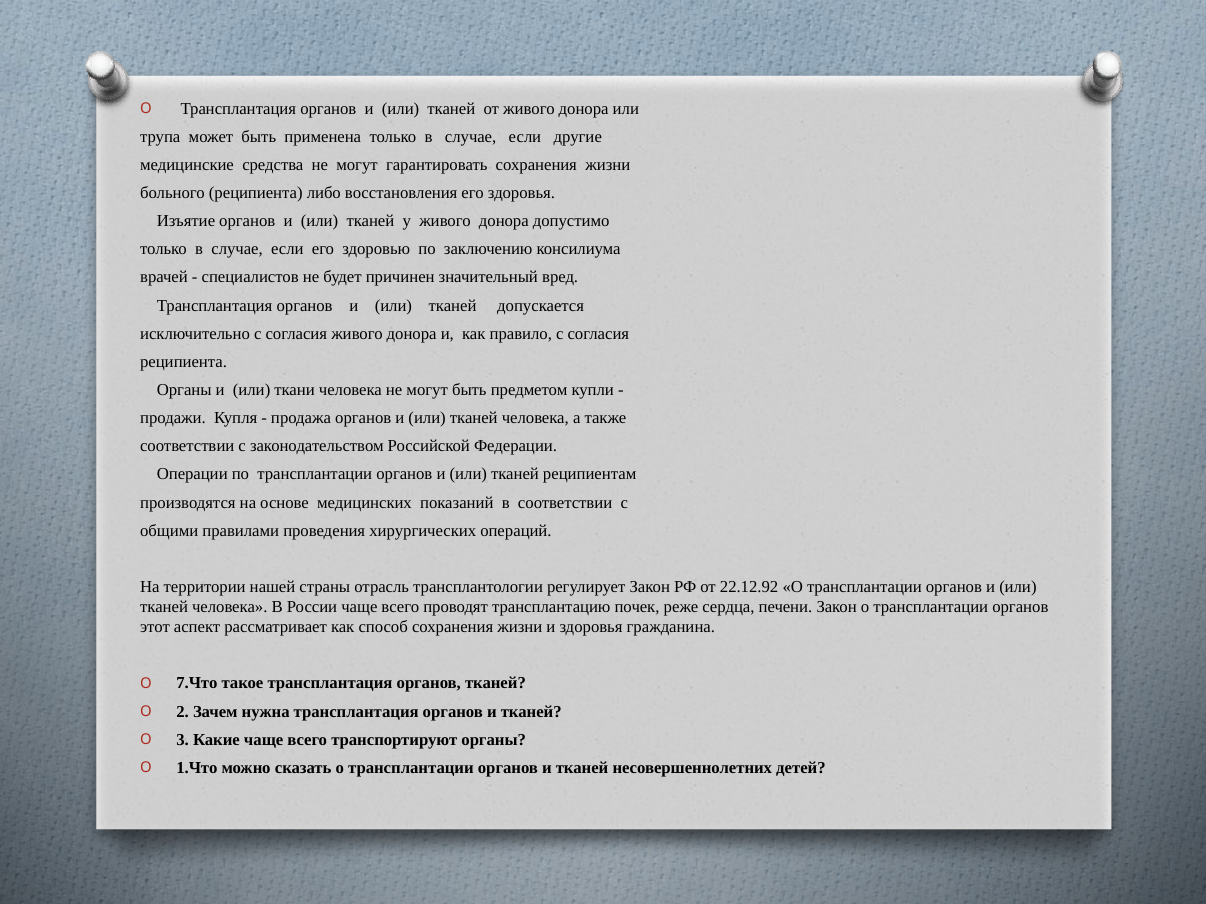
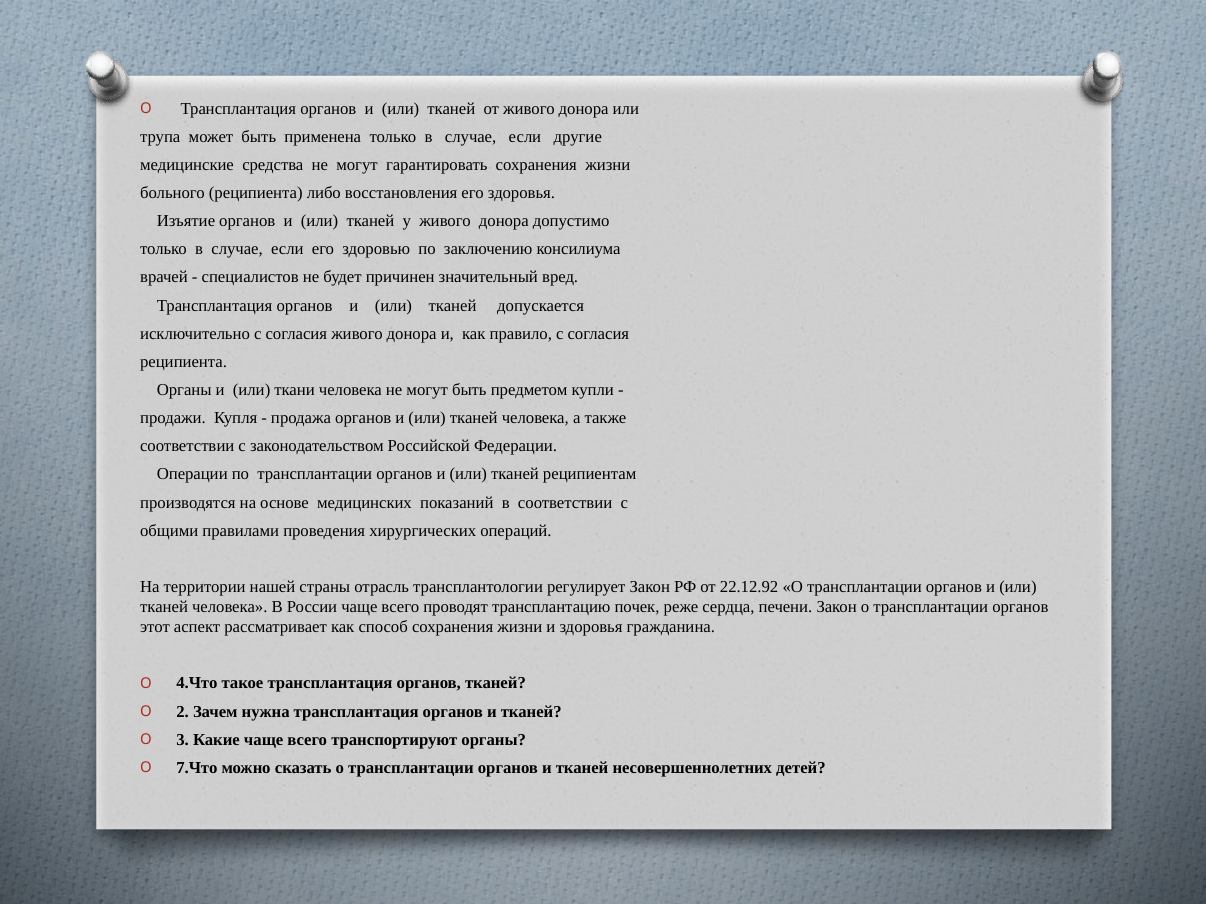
7.Что: 7.Что -> 4.Что
1.Что: 1.Что -> 7.Что
